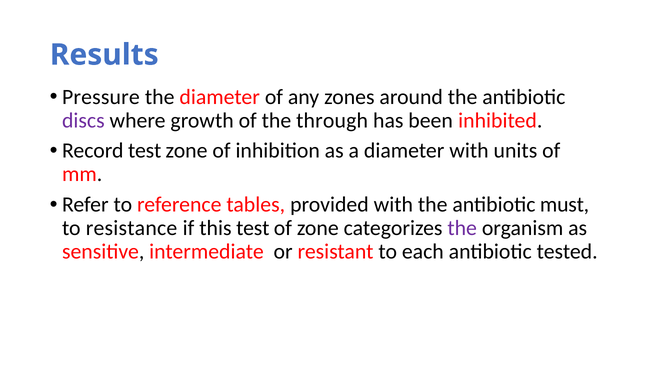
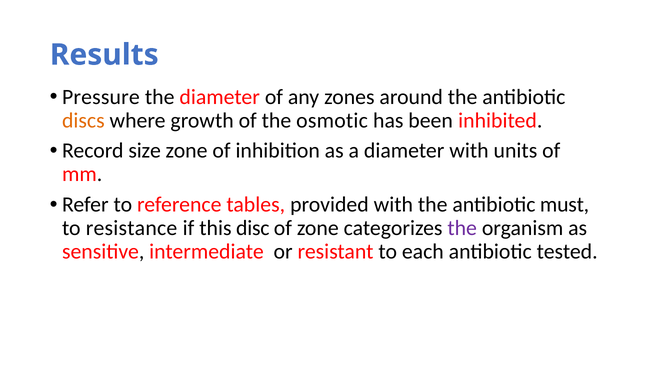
discs colour: purple -> orange
through: through -> osmotic
Record test: test -> size
this test: test -> disc
